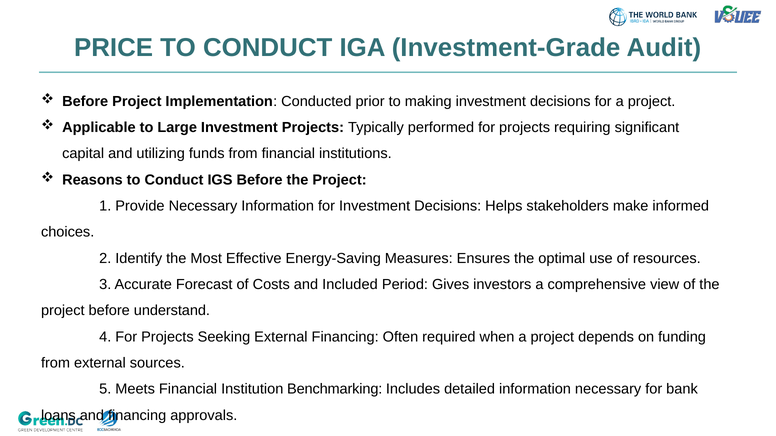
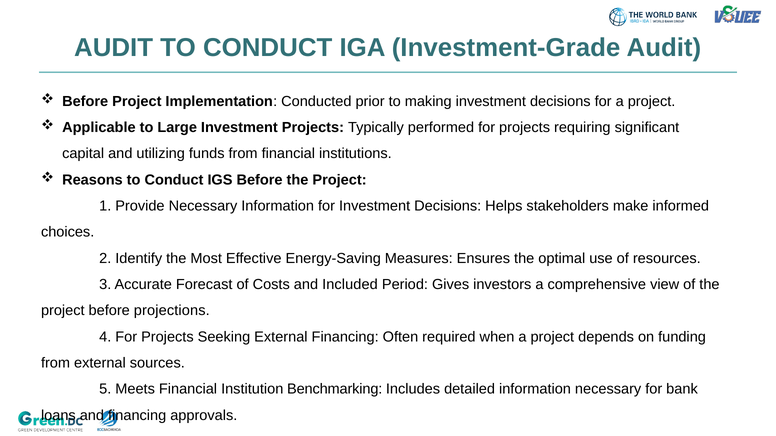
PRICE at (114, 48): PRICE -> AUDIT
understand: understand -> projections
